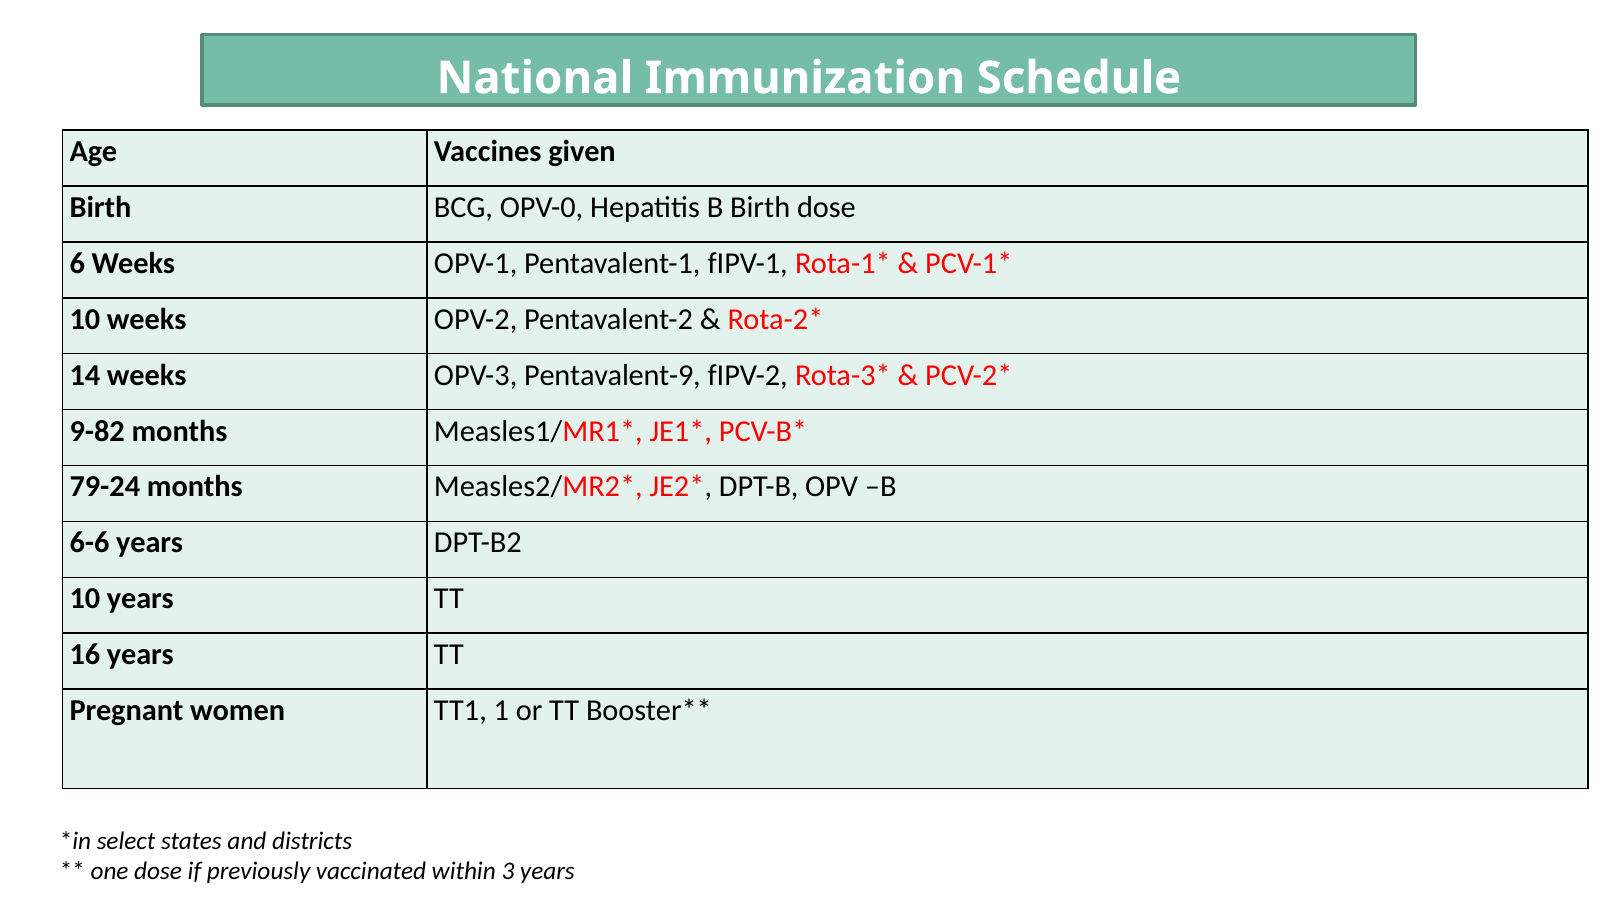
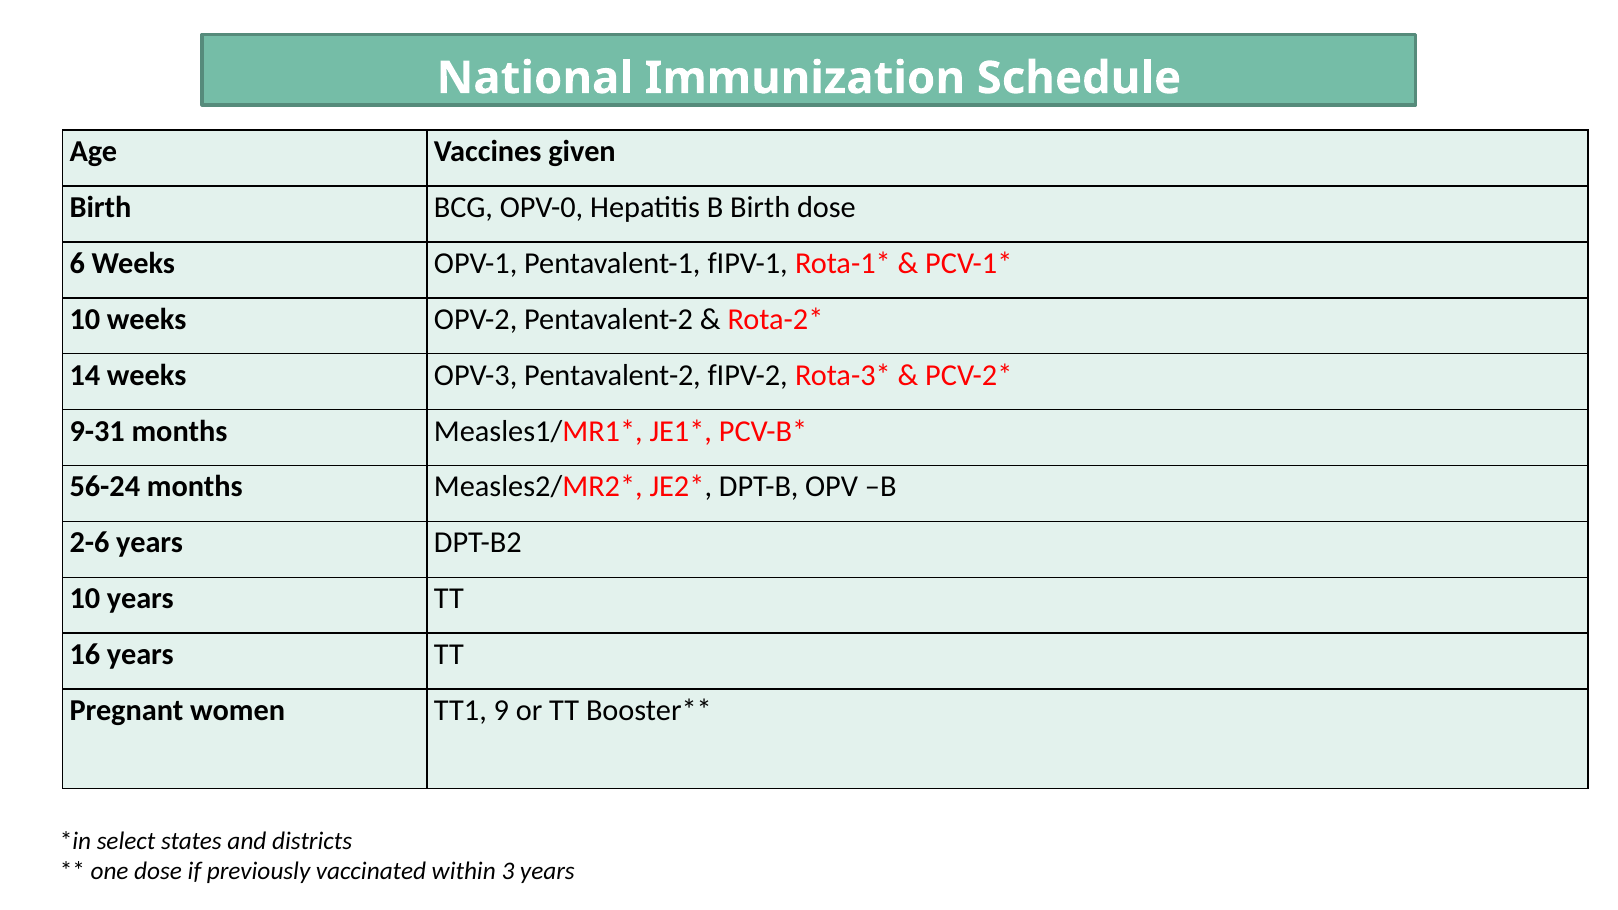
OPV-3 Pentavalent-9: Pentavalent-9 -> Pentavalent-2
9-82: 9-82 -> 9-31
79-24: 79-24 -> 56-24
6-6: 6-6 -> 2-6
1: 1 -> 9
